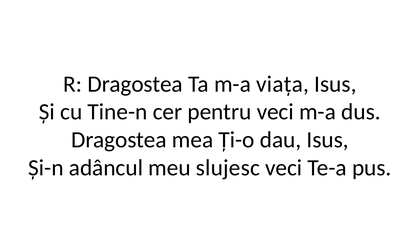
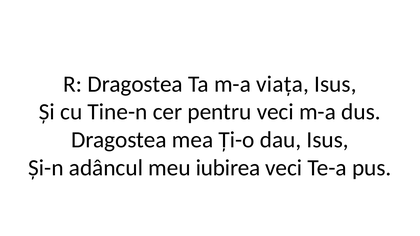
slujesc: slujesc -> iubirea
